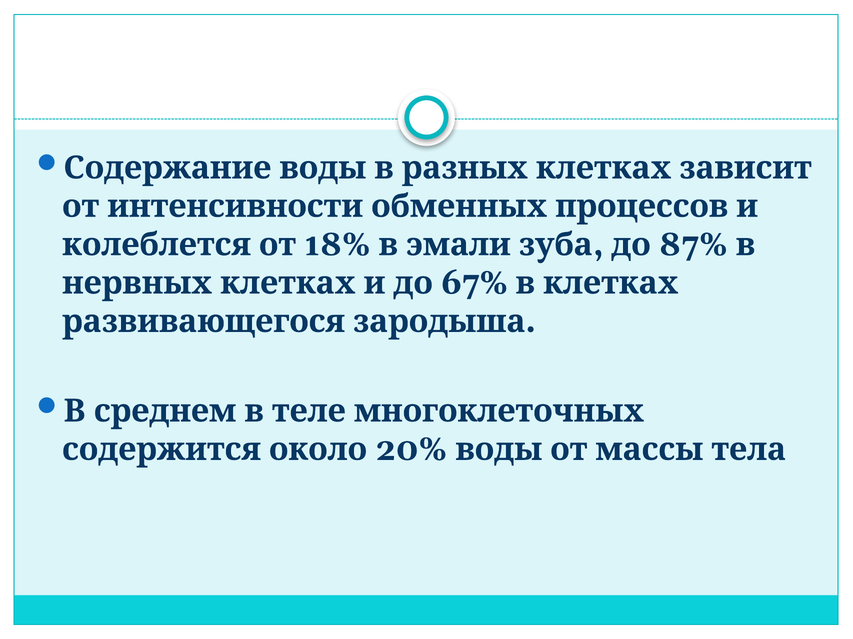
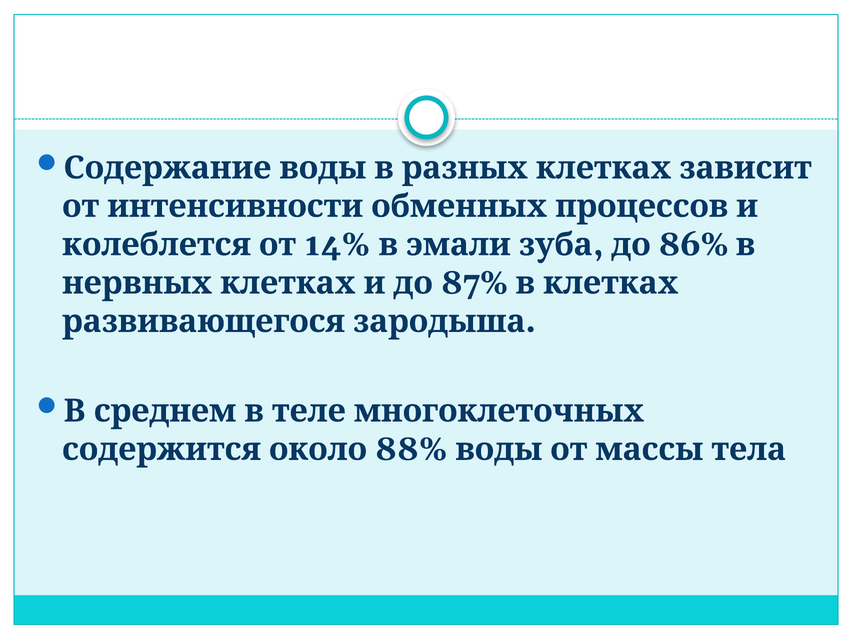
18%: 18% -> 14%
87%: 87% -> 86%
67%: 67% -> 87%
20%: 20% -> 88%
